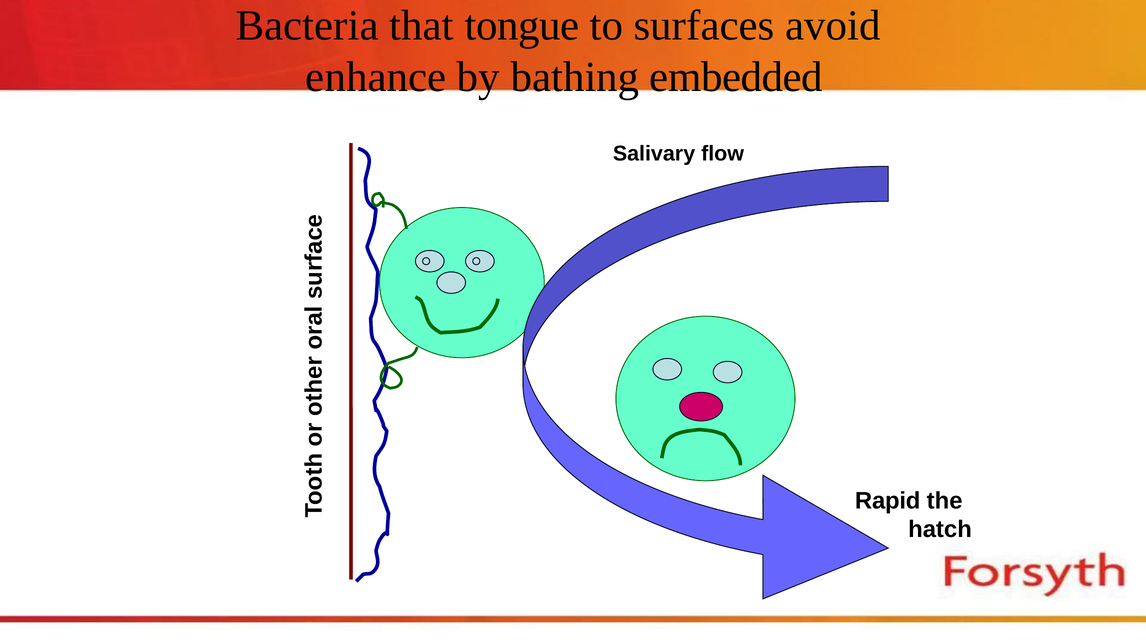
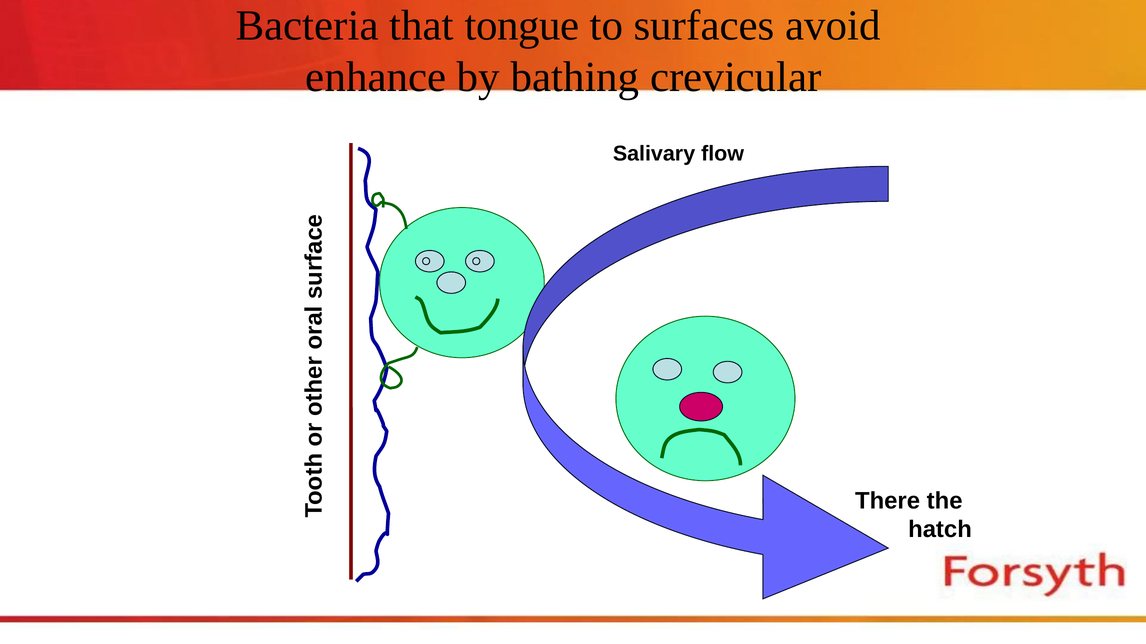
embedded: embedded -> crevicular
Rapid: Rapid -> There
